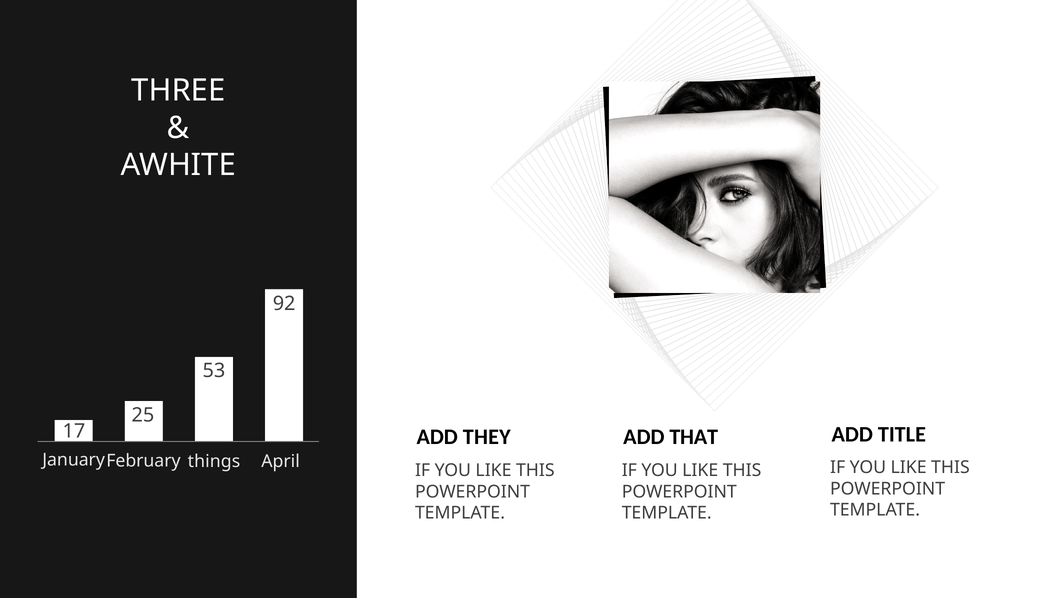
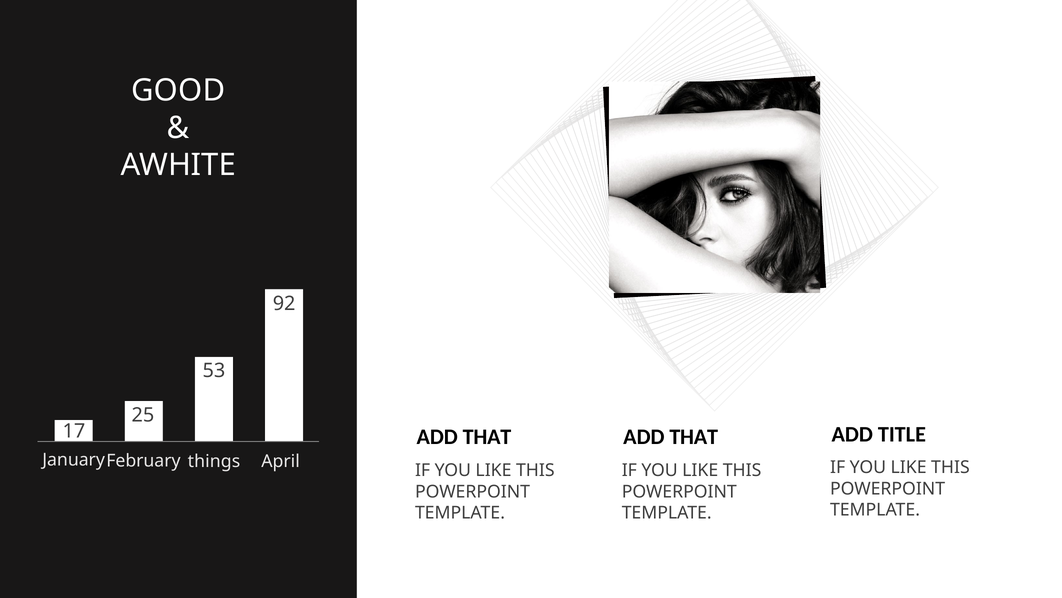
THREE: THREE -> GOOD
THEY at (487, 437): THEY -> THAT
